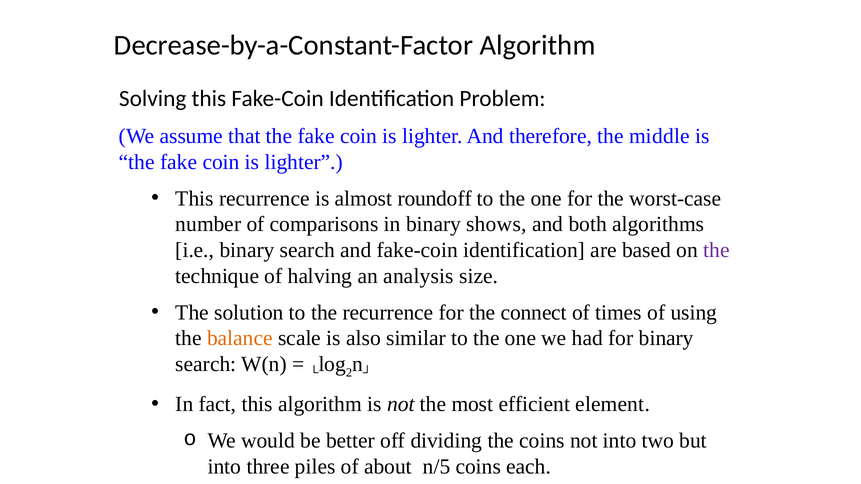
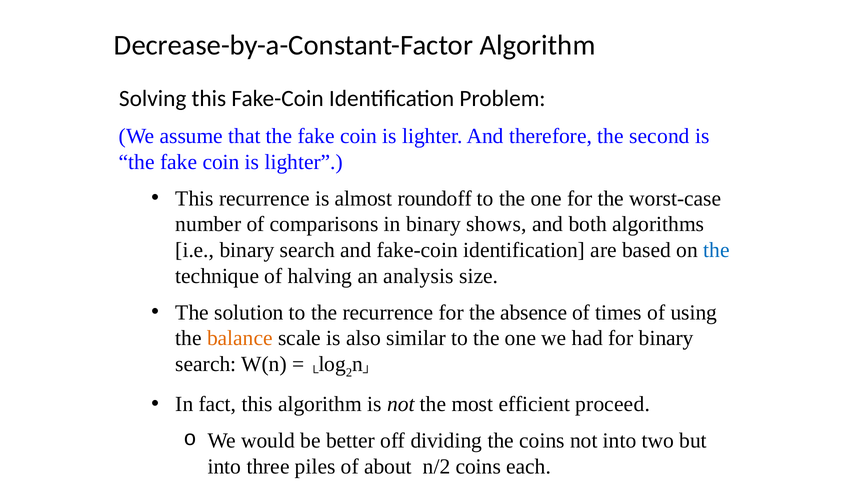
middle: middle -> second
the at (716, 250) colour: purple -> blue
connect: connect -> absence
element: element -> proceed
n/5: n/5 -> n/2
